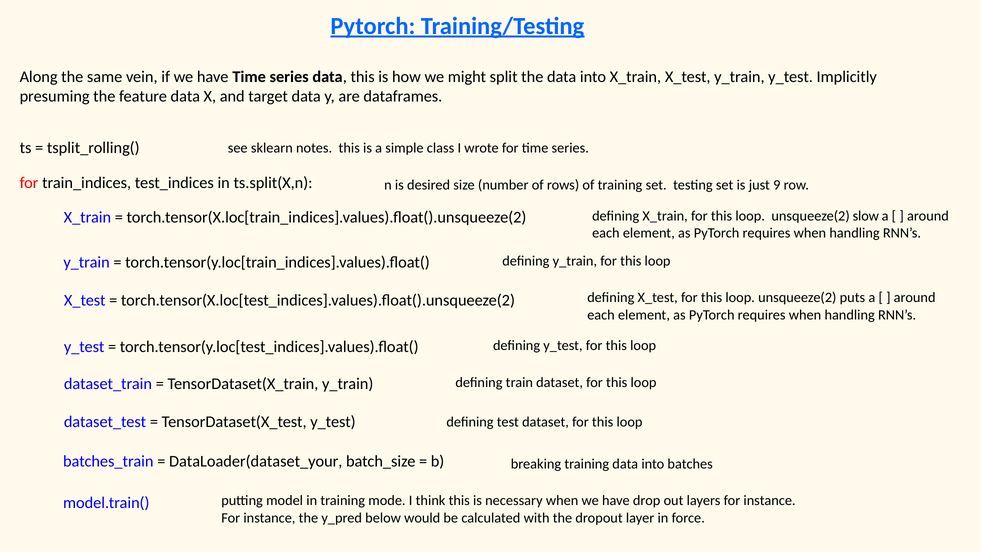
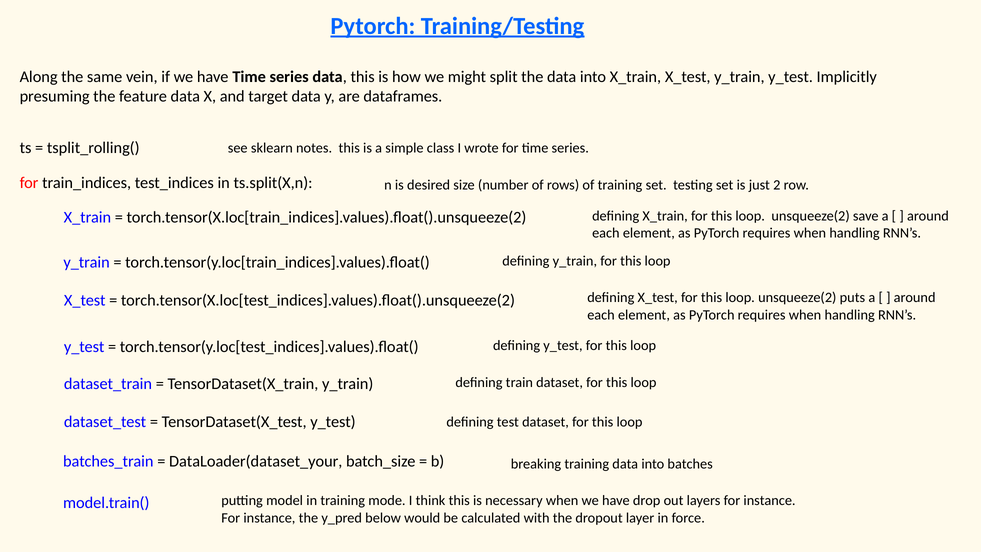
9: 9 -> 2
slow: slow -> save
